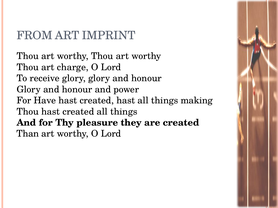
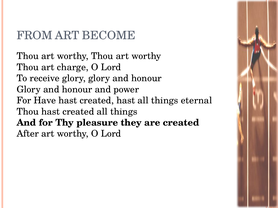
IMPRINT: IMPRINT -> BECOME
making: making -> eternal
Than: Than -> After
